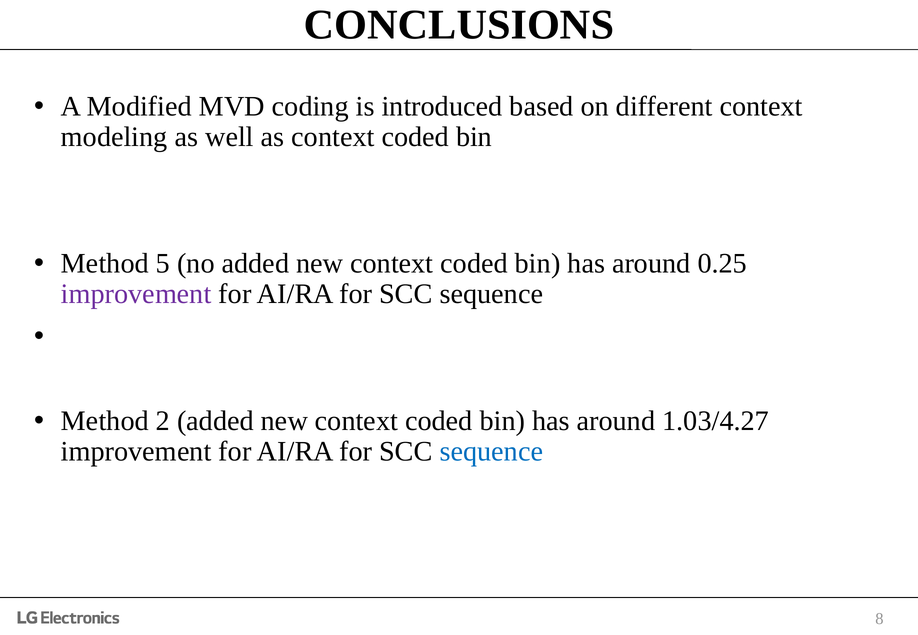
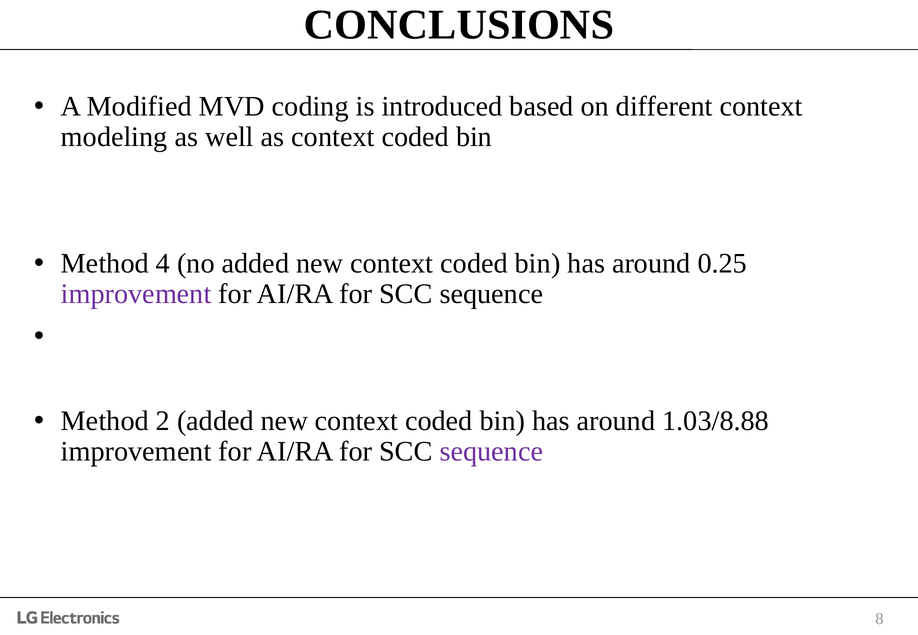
5: 5 -> 4
1.03/4.27: 1.03/4.27 -> 1.03/8.88
sequence at (491, 452) colour: blue -> purple
